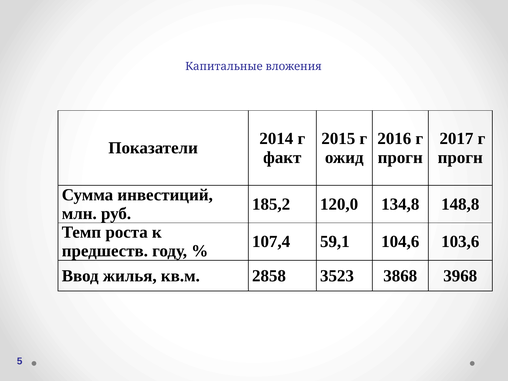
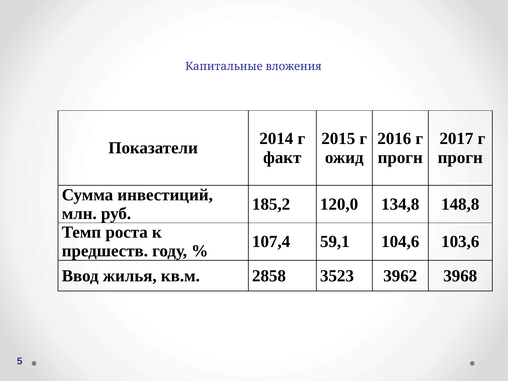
3868: 3868 -> 3962
